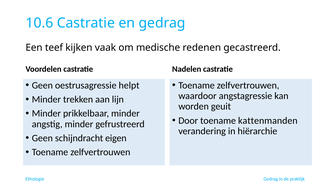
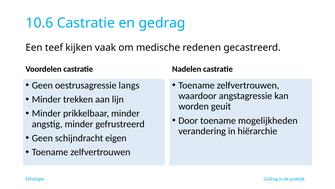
helpt: helpt -> langs
kattenmanden: kattenmanden -> mogelijkheden
